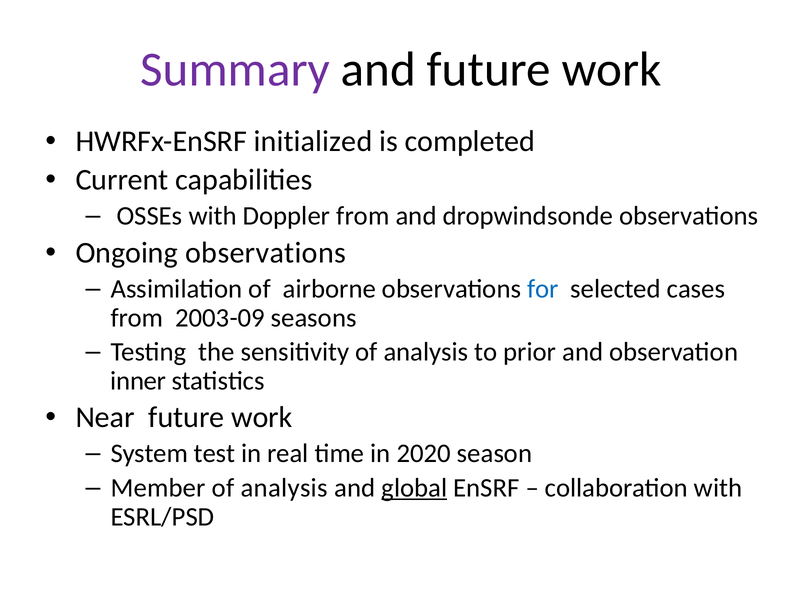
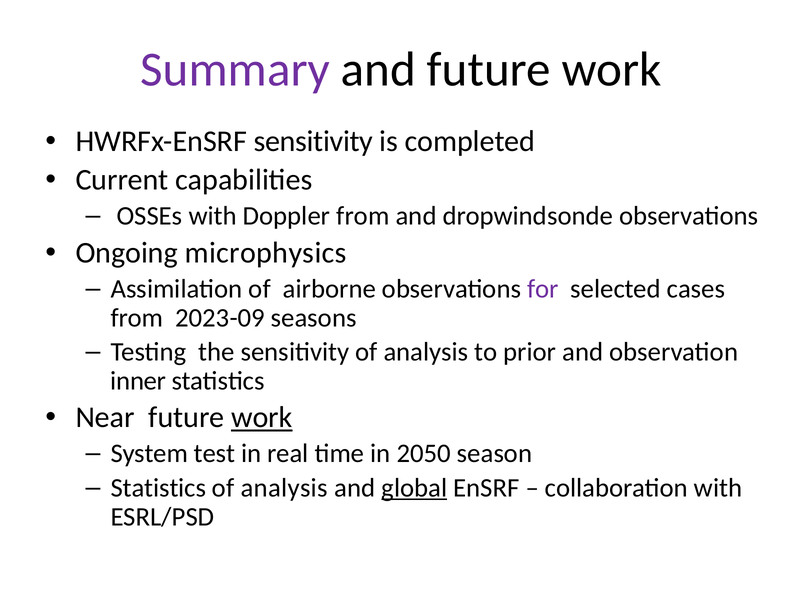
HWRFx-EnSRF initialized: initialized -> sensitivity
Ongoing observations: observations -> microphysics
for colour: blue -> purple
2003-09: 2003-09 -> 2023-09
work at (262, 418) underline: none -> present
2020: 2020 -> 2050
Member at (158, 488): Member -> Statistics
